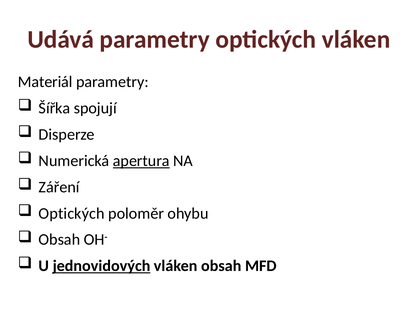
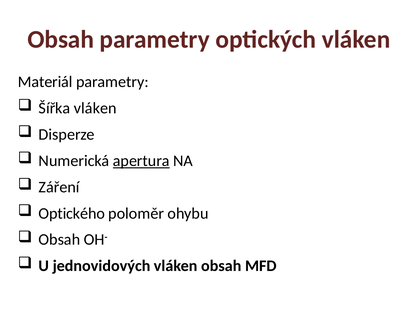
Udává at (61, 39): Udává -> Obsah
Šířka spojují: spojují -> vláken
Optických at (72, 214): Optických -> Optického
jednovidových underline: present -> none
